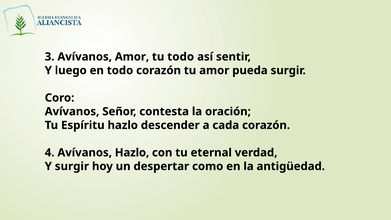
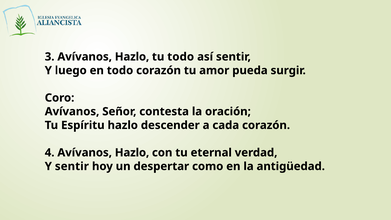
3 Avívanos Amor: Amor -> Hazlo
Y surgir: surgir -> sentir
